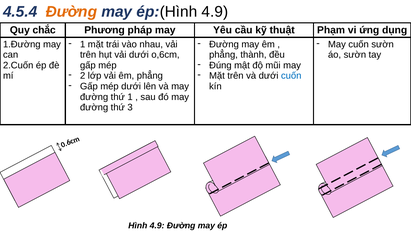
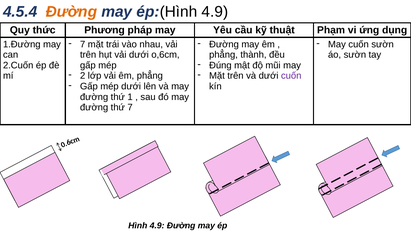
chắc: chắc -> thức
1 at (83, 44): 1 -> 7
cuốn at (291, 76) colour: blue -> purple
thứ 3: 3 -> 7
